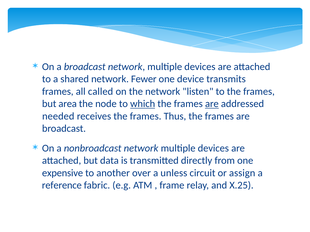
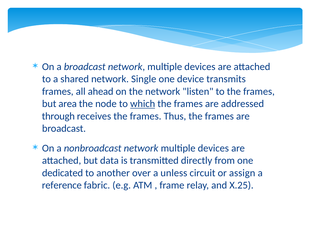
Fewer: Fewer -> Single
called: called -> ahead
are at (212, 104) underline: present -> none
needed: needed -> through
expensive: expensive -> dedicated
